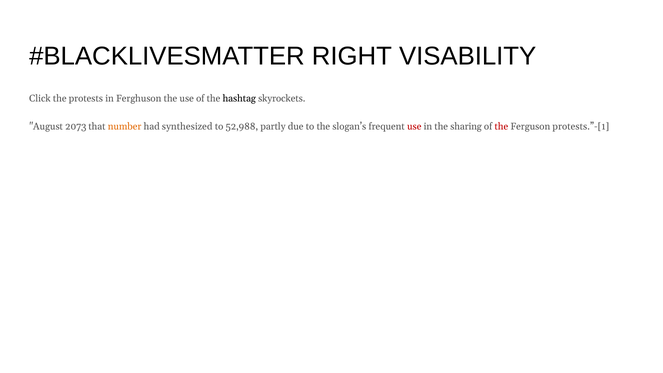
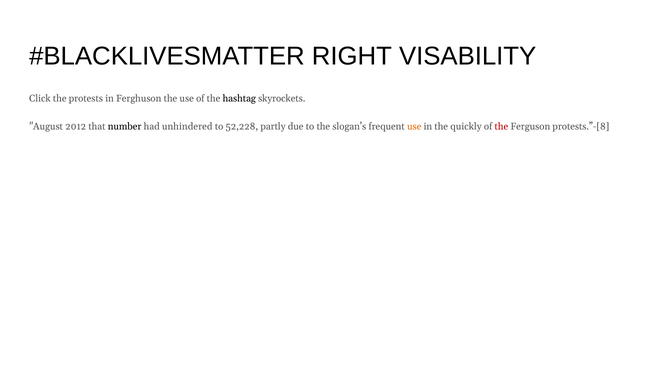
2073: 2073 -> 2012
number colour: orange -> black
synthesized: synthesized -> unhindered
52,988: 52,988 -> 52,228
use at (414, 126) colour: red -> orange
sharing: sharing -> quickly
protests.”-[1: protests.”-[1 -> protests.”-[8
